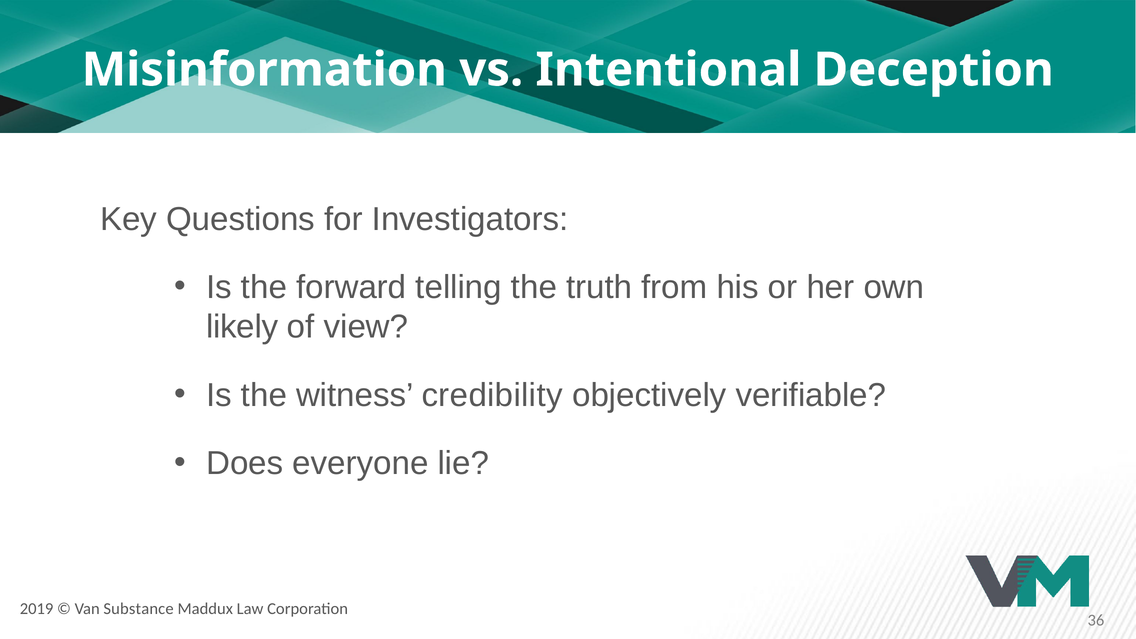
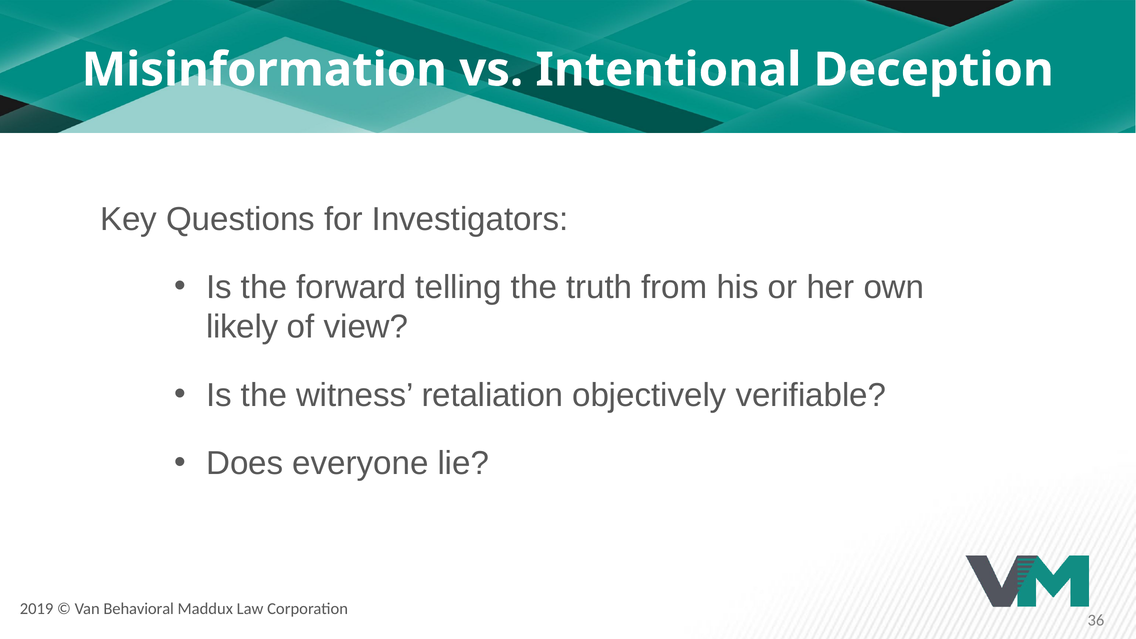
credibility: credibility -> retaliation
Substance: Substance -> Behavioral
